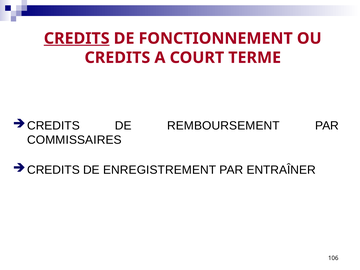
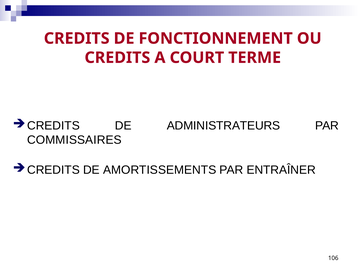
CREDITS at (77, 38) underline: present -> none
REMBOURSEMENT: REMBOURSEMENT -> ADMINISTRATEURS
ENREGISTREMENT: ENREGISTREMENT -> AMORTISSEMENTS
